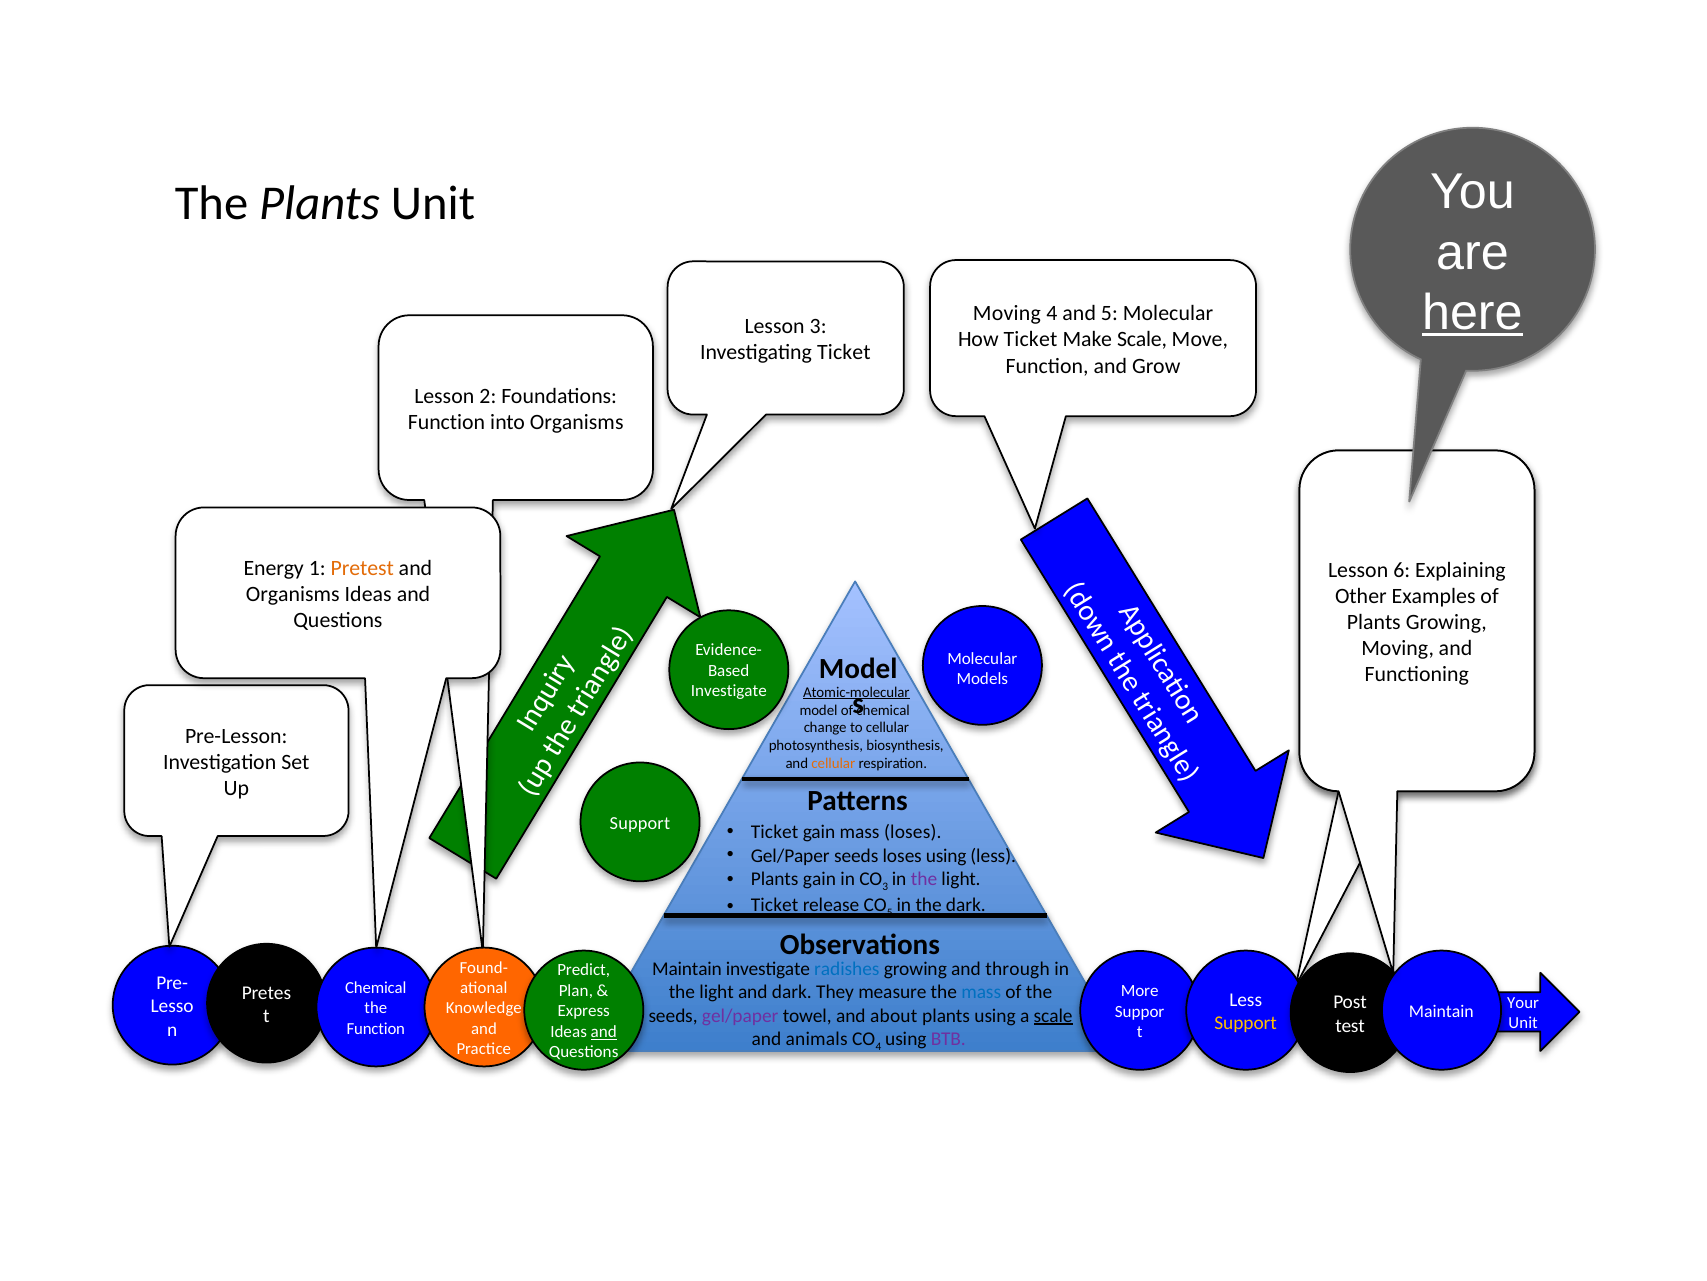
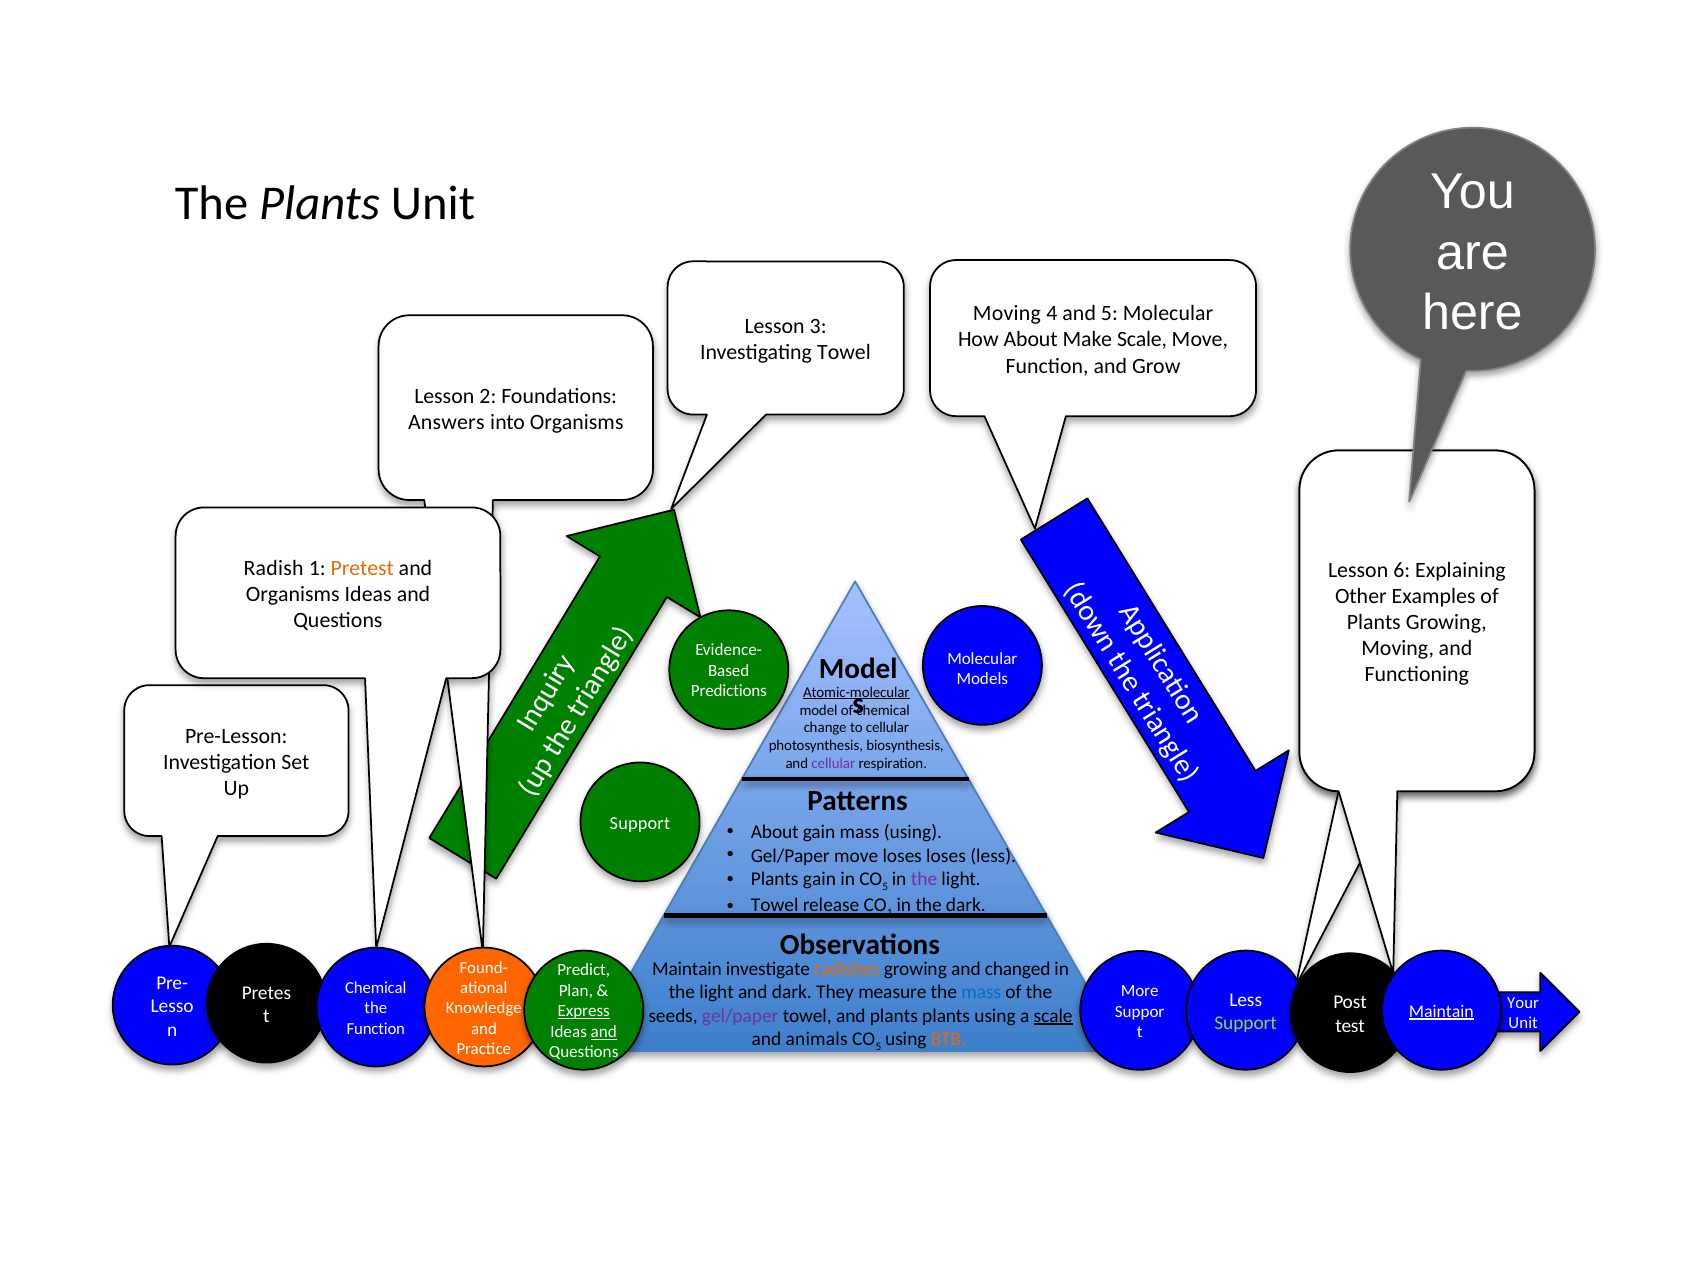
here underline: present -> none
How Ticket: Ticket -> About
Investigating Ticket: Ticket -> Towel
Function at (446, 422): Function -> Answers
Energy: Energy -> Radish
Investigate at (729, 691): Investigate -> Predictions
cellular at (833, 763) colour: orange -> purple
Ticket at (775, 832): Ticket -> About
mass loses: loses -> using
Gel/Paper seeds: seeds -> move
loses using: using -> loses
3 at (885, 886): 3 -> 5
Ticket at (775, 905): Ticket -> Towel
5 at (890, 912): 5 -> 1
radishes colour: blue -> orange
through: through -> changed
Maintain at (1441, 1011) underline: none -> present
Express underline: none -> present
and about: about -> plants
Support at (1246, 1022) colour: yellow -> light green
4 at (878, 1046): 4 -> 5
BTB colour: purple -> orange
